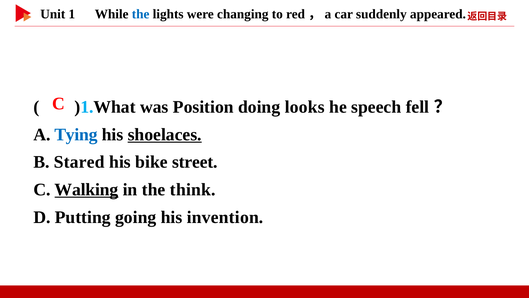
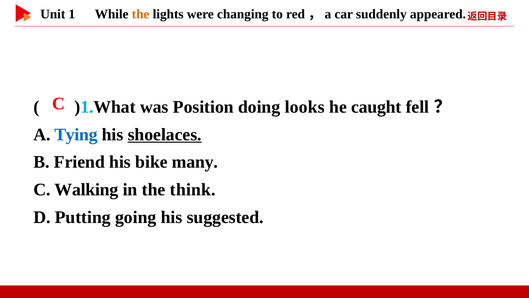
the at (141, 14) colour: blue -> orange
speech: speech -> caught
Stared: Stared -> Friend
street: street -> many
Walking underline: present -> none
invention: invention -> suggested
